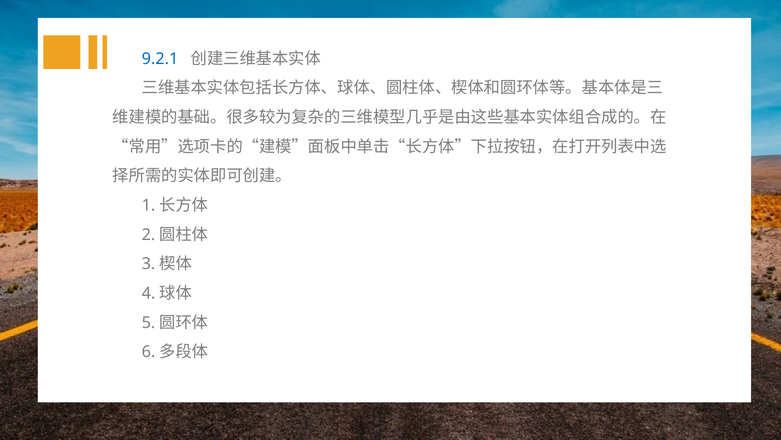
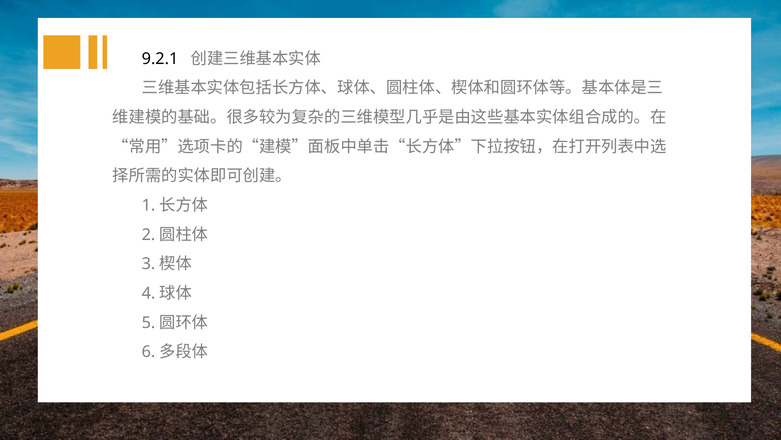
9.2.1 colour: blue -> black
